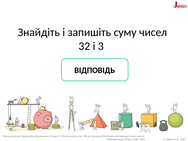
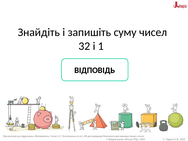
3: 3 -> 1
